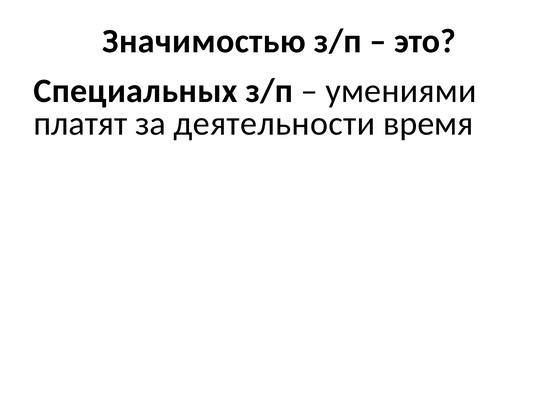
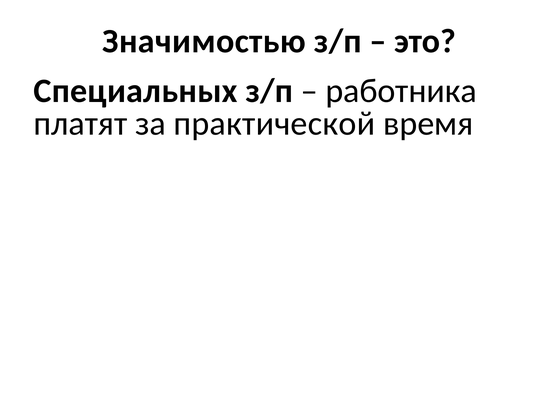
умениями: умениями -> работника
деятельности: деятельности -> практической
